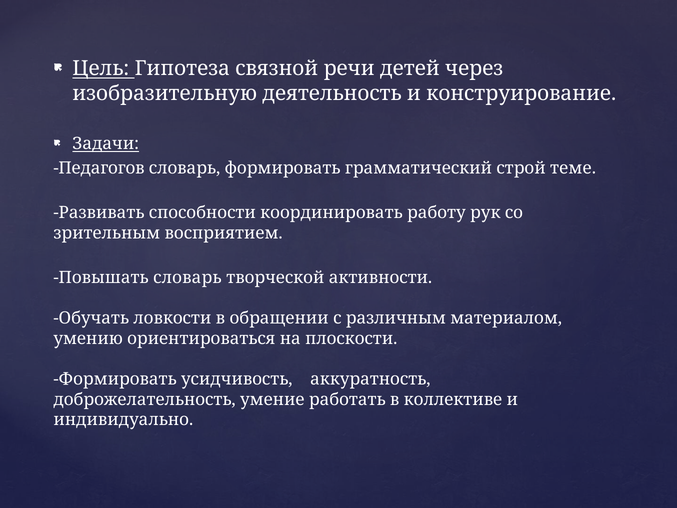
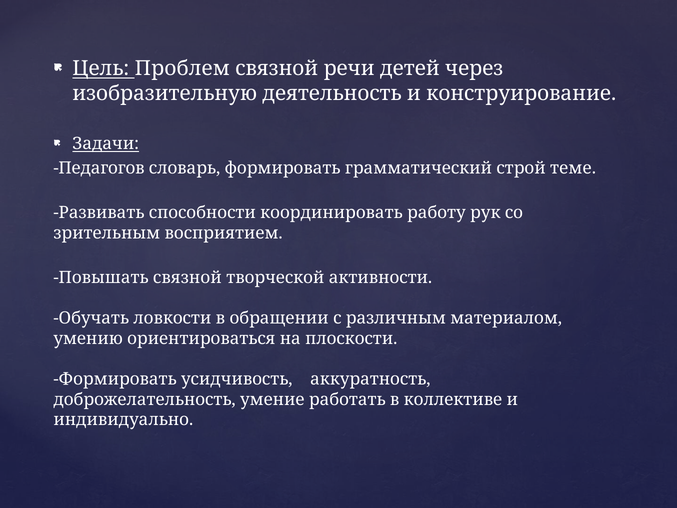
Гипотеза: Гипотеза -> Проблем
Повышать словарь: словарь -> связной
